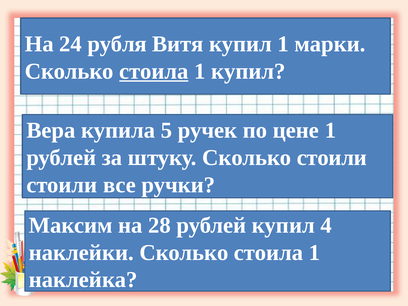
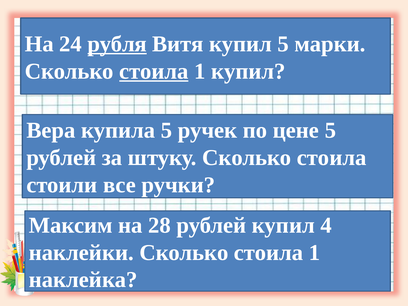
рубля underline: none -> present
купил 1: 1 -> 5
цене 1: 1 -> 5
штуку Сколько стоили: стоили -> стоила
